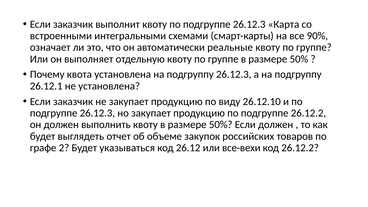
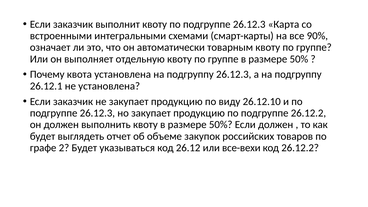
реальные: реальные -> товарным
